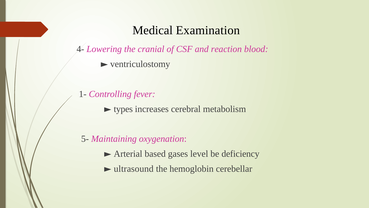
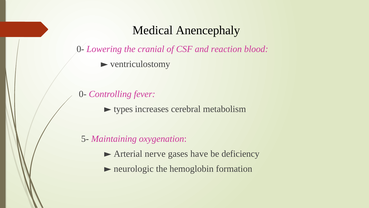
Examination: Examination -> Anencephaly
4- at (80, 49): 4- -> 0-
1- at (83, 94): 1- -> 0-
based: based -> nerve
level: level -> have
ultrasound: ultrasound -> neurologic
cerebellar: cerebellar -> formation
